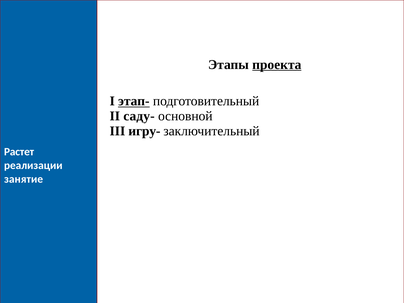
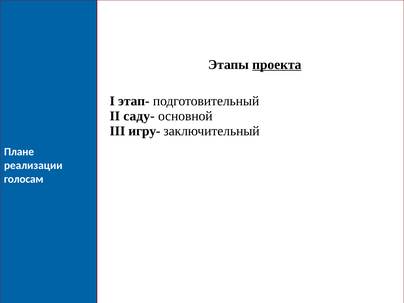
этап- underline: present -> none
Растет: Растет -> Плане
занятие: занятие -> голосам
